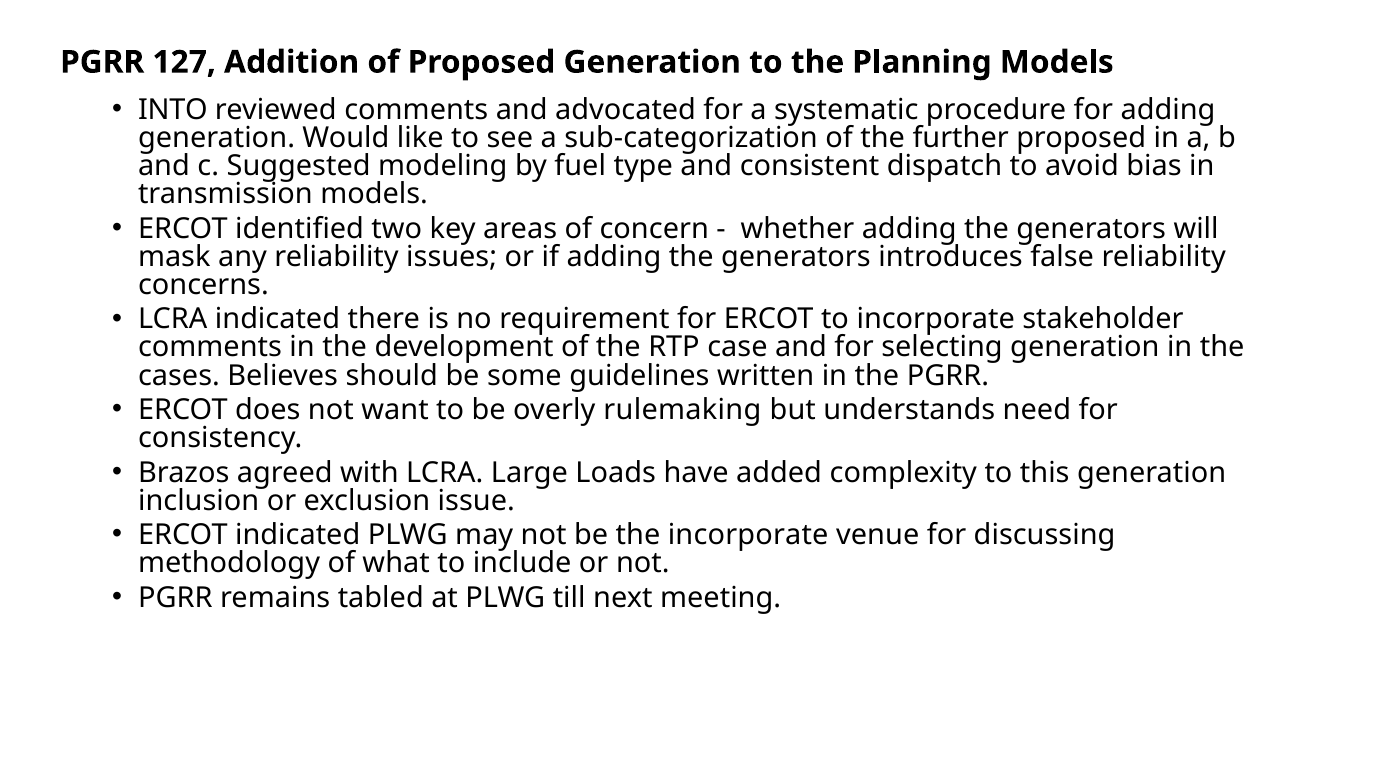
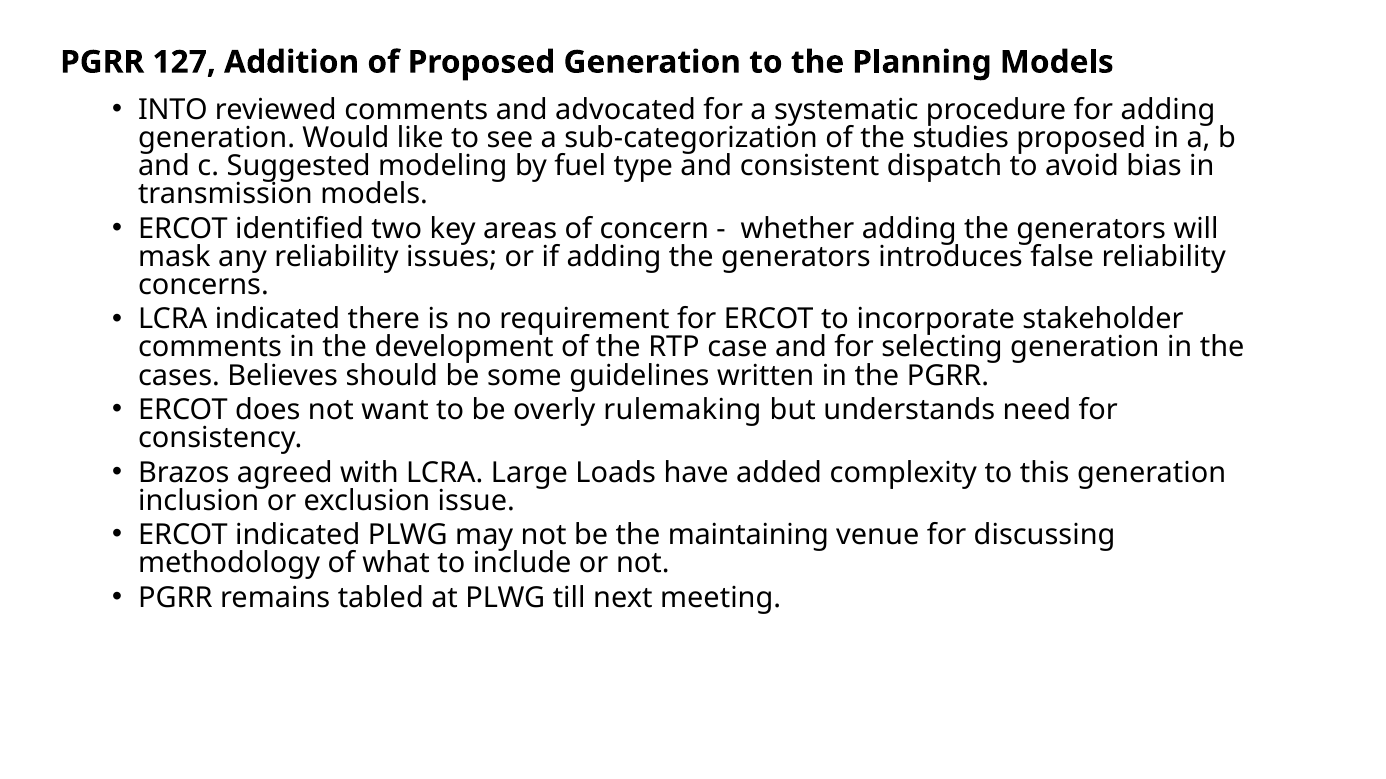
further: further -> studies
the incorporate: incorporate -> maintaining
